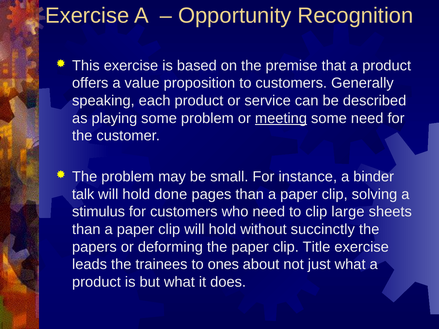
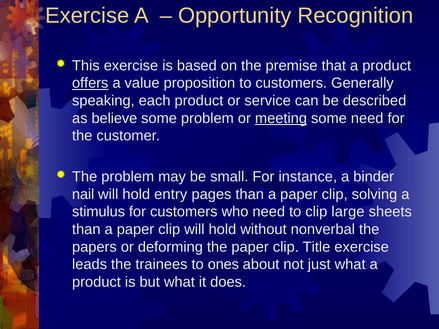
offers underline: none -> present
playing: playing -> believe
talk: talk -> nail
done: done -> entry
succinctly: succinctly -> nonverbal
